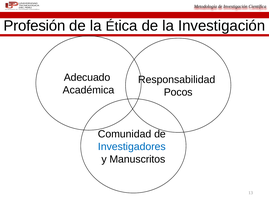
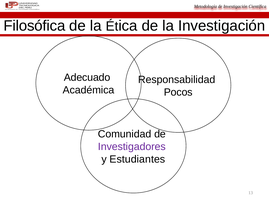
Profesión: Profesión -> Filosófica
Investigadores colour: blue -> purple
Manuscritos: Manuscritos -> Estudiantes
